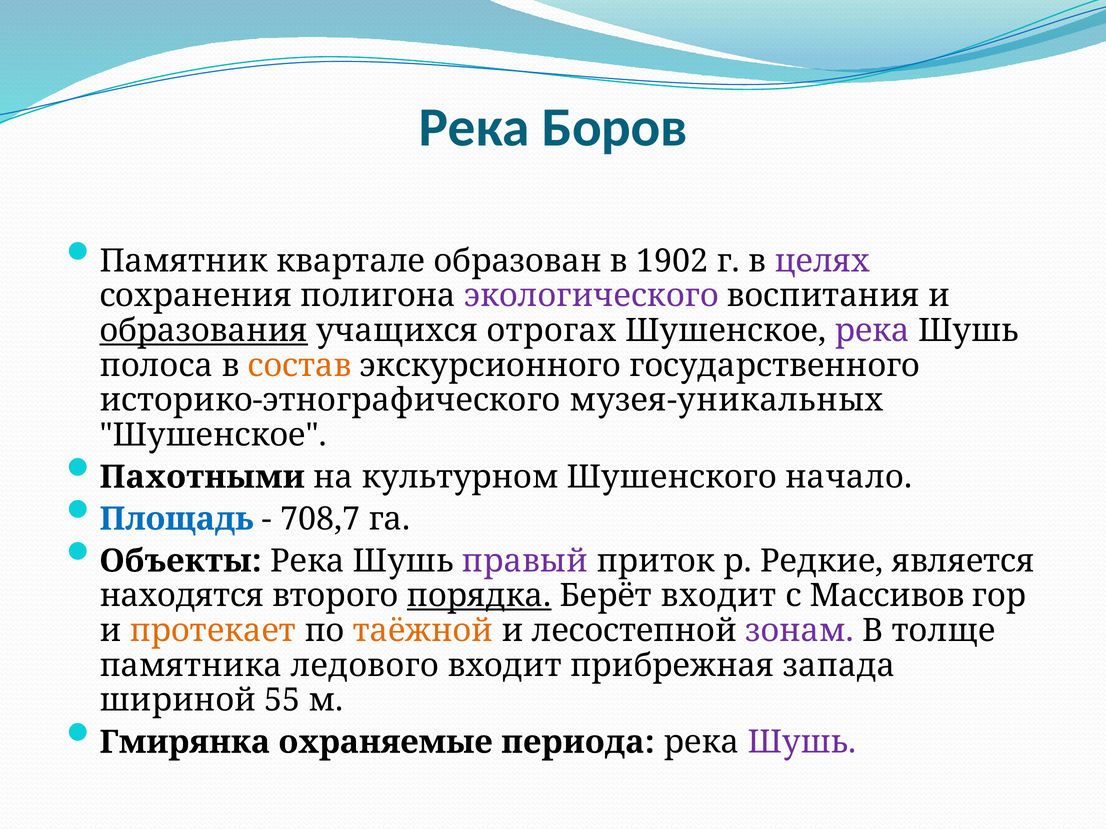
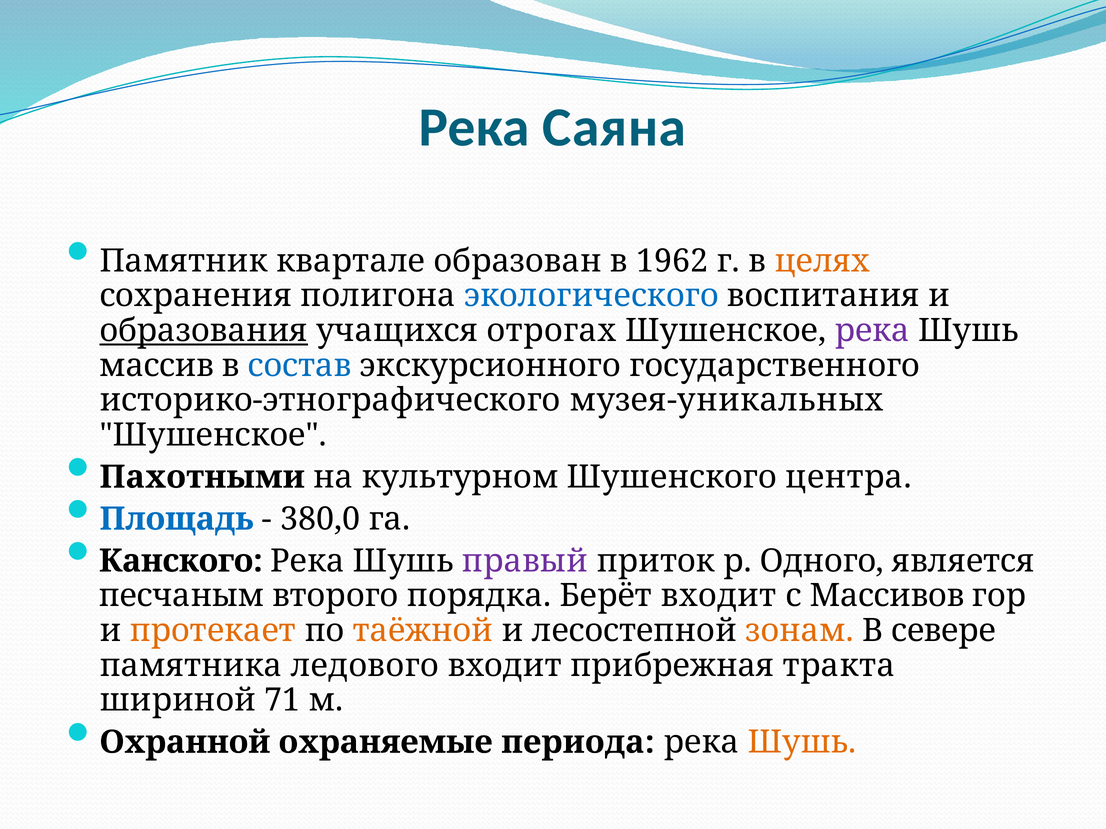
Боров: Боров -> Саяна
1902: 1902 -> 1962
целях colour: purple -> orange
экологического colour: purple -> blue
полоса: полоса -> массив
состав colour: orange -> blue
начало: начало -> центра
708,7: 708,7 -> 380,0
Объекты: Объекты -> Канского
Редкие: Редкие -> Одного
находятся: находятся -> песчаным
порядка underline: present -> none
зонам colour: purple -> orange
толще: толще -> севере
запада: запада -> тракта
55: 55 -> 71
Гмирянка: Гмирянка -> Охранной
Шушь at (802, 743) colour: purple -> orange
